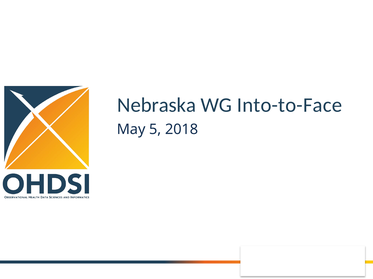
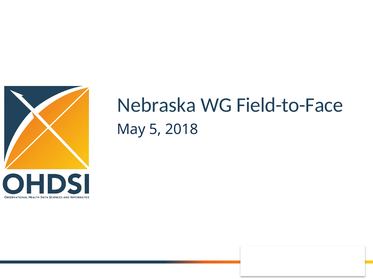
Into-to-Face: Into-to-Face -> Field-to-Face
